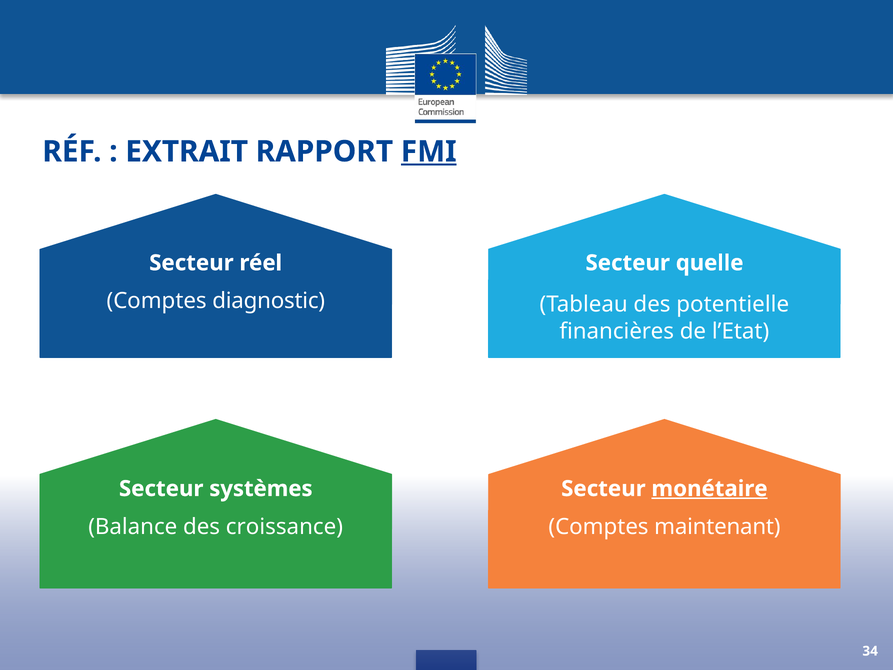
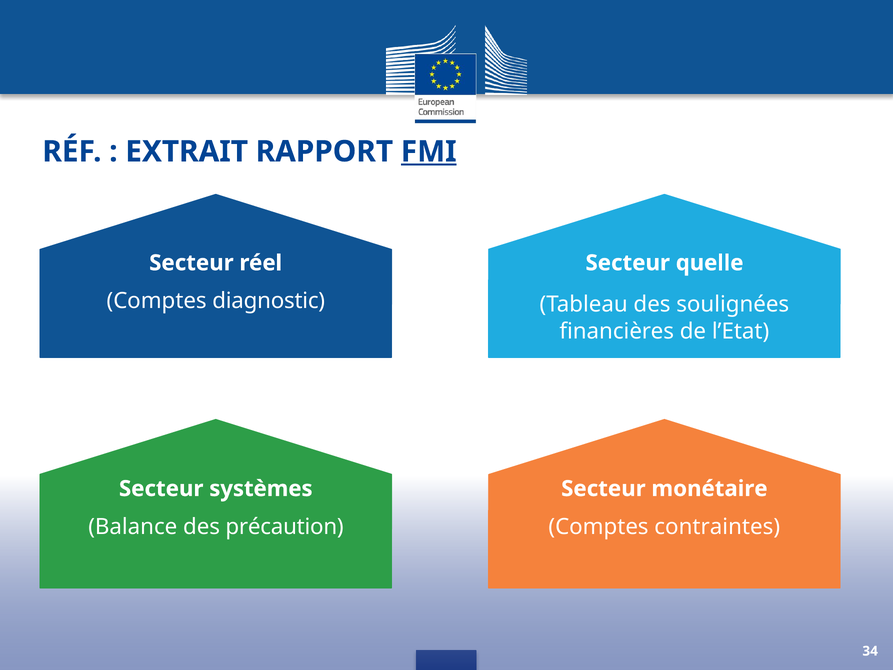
potentielle: potentielle -> soulignées
monétaire underline: present -> none
croissance: croissance -> précaution
maintenant: maintenant -> contraintes
